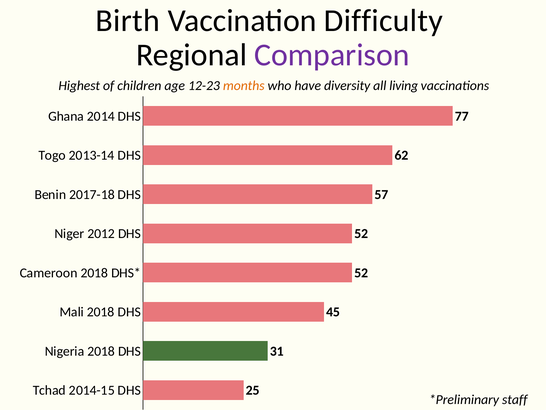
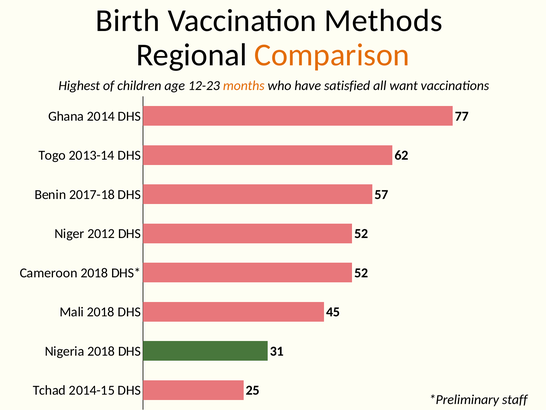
Difficulty: Difficulty -> Methods
Comparison colour: purple -> orange
diversity: diversity -> satisfied
living: living -> want
